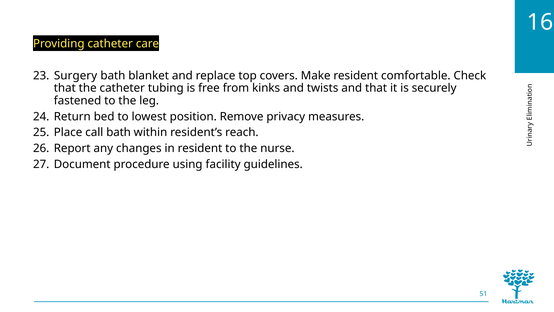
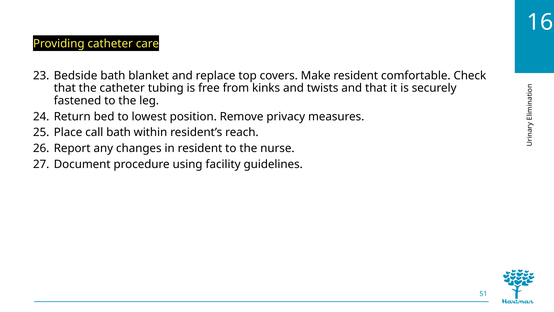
Surgery: Surgery -> Bedside
